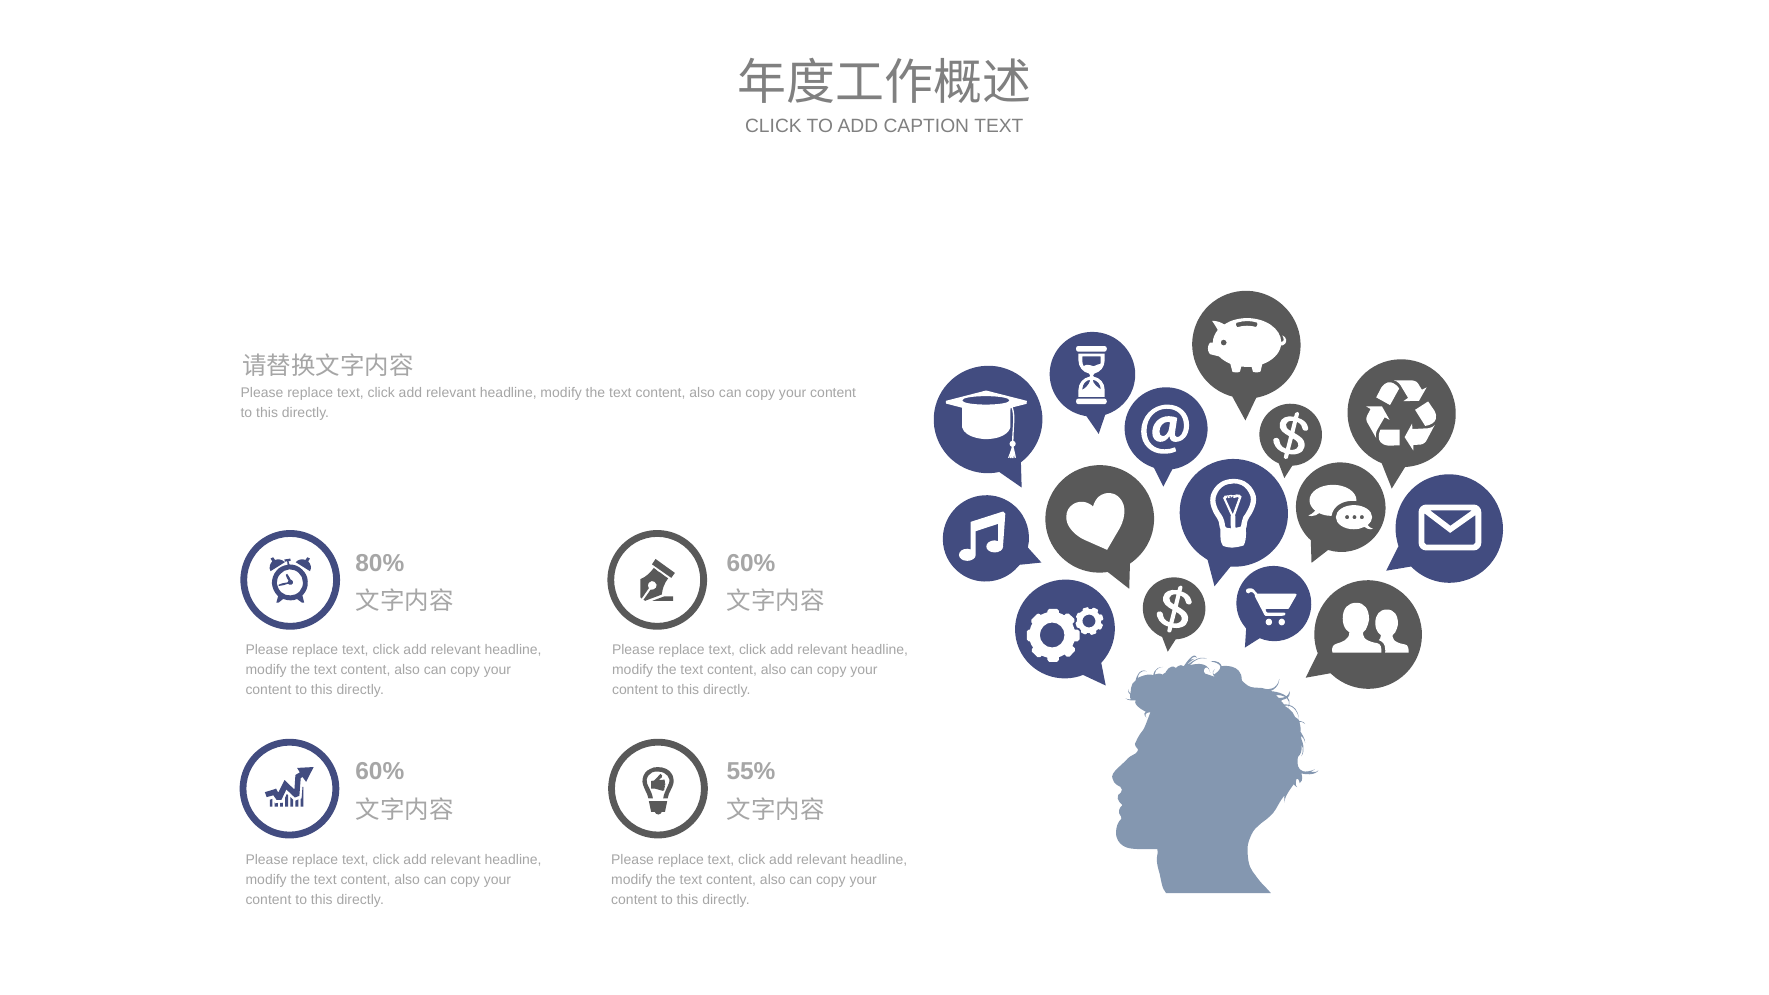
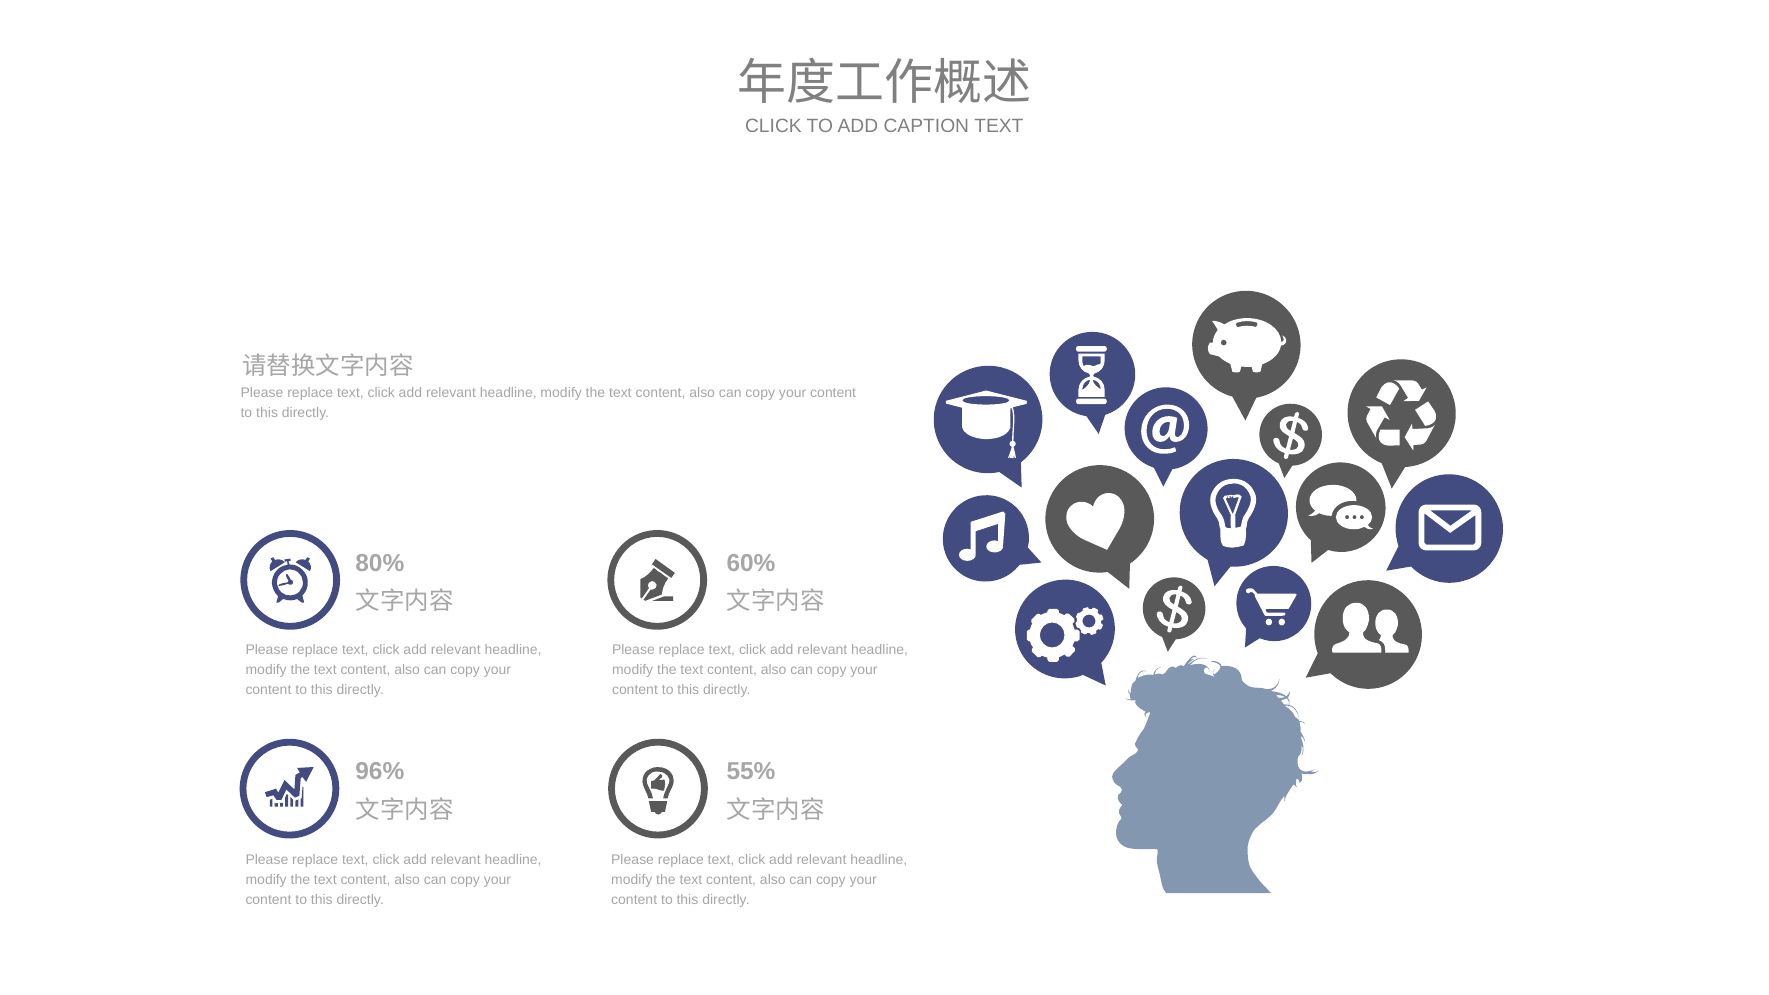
60% at (380, 772): 60% -> 96%
